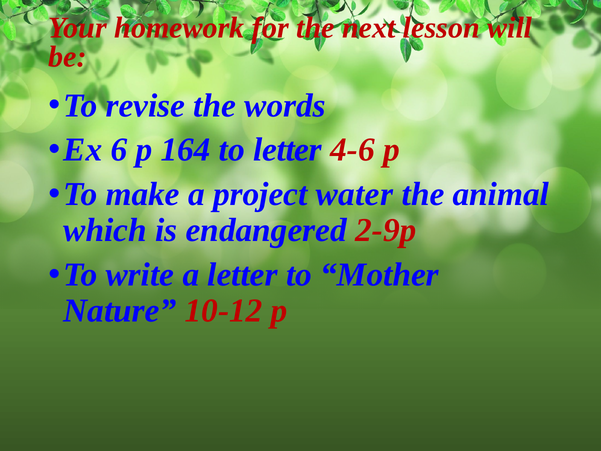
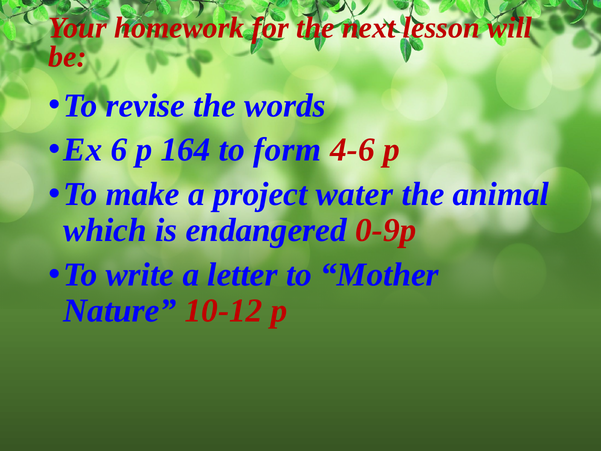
to letter: letter -> form
2-9p: 2-9p -> 0-9p
